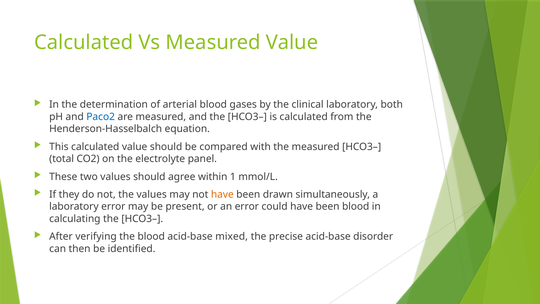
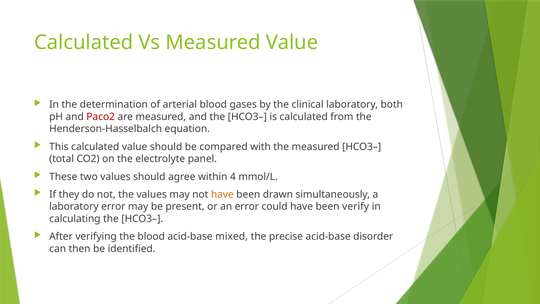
Paco2 colour: blue -> red
1: 1 -> 4
been blood: blood -> verify
